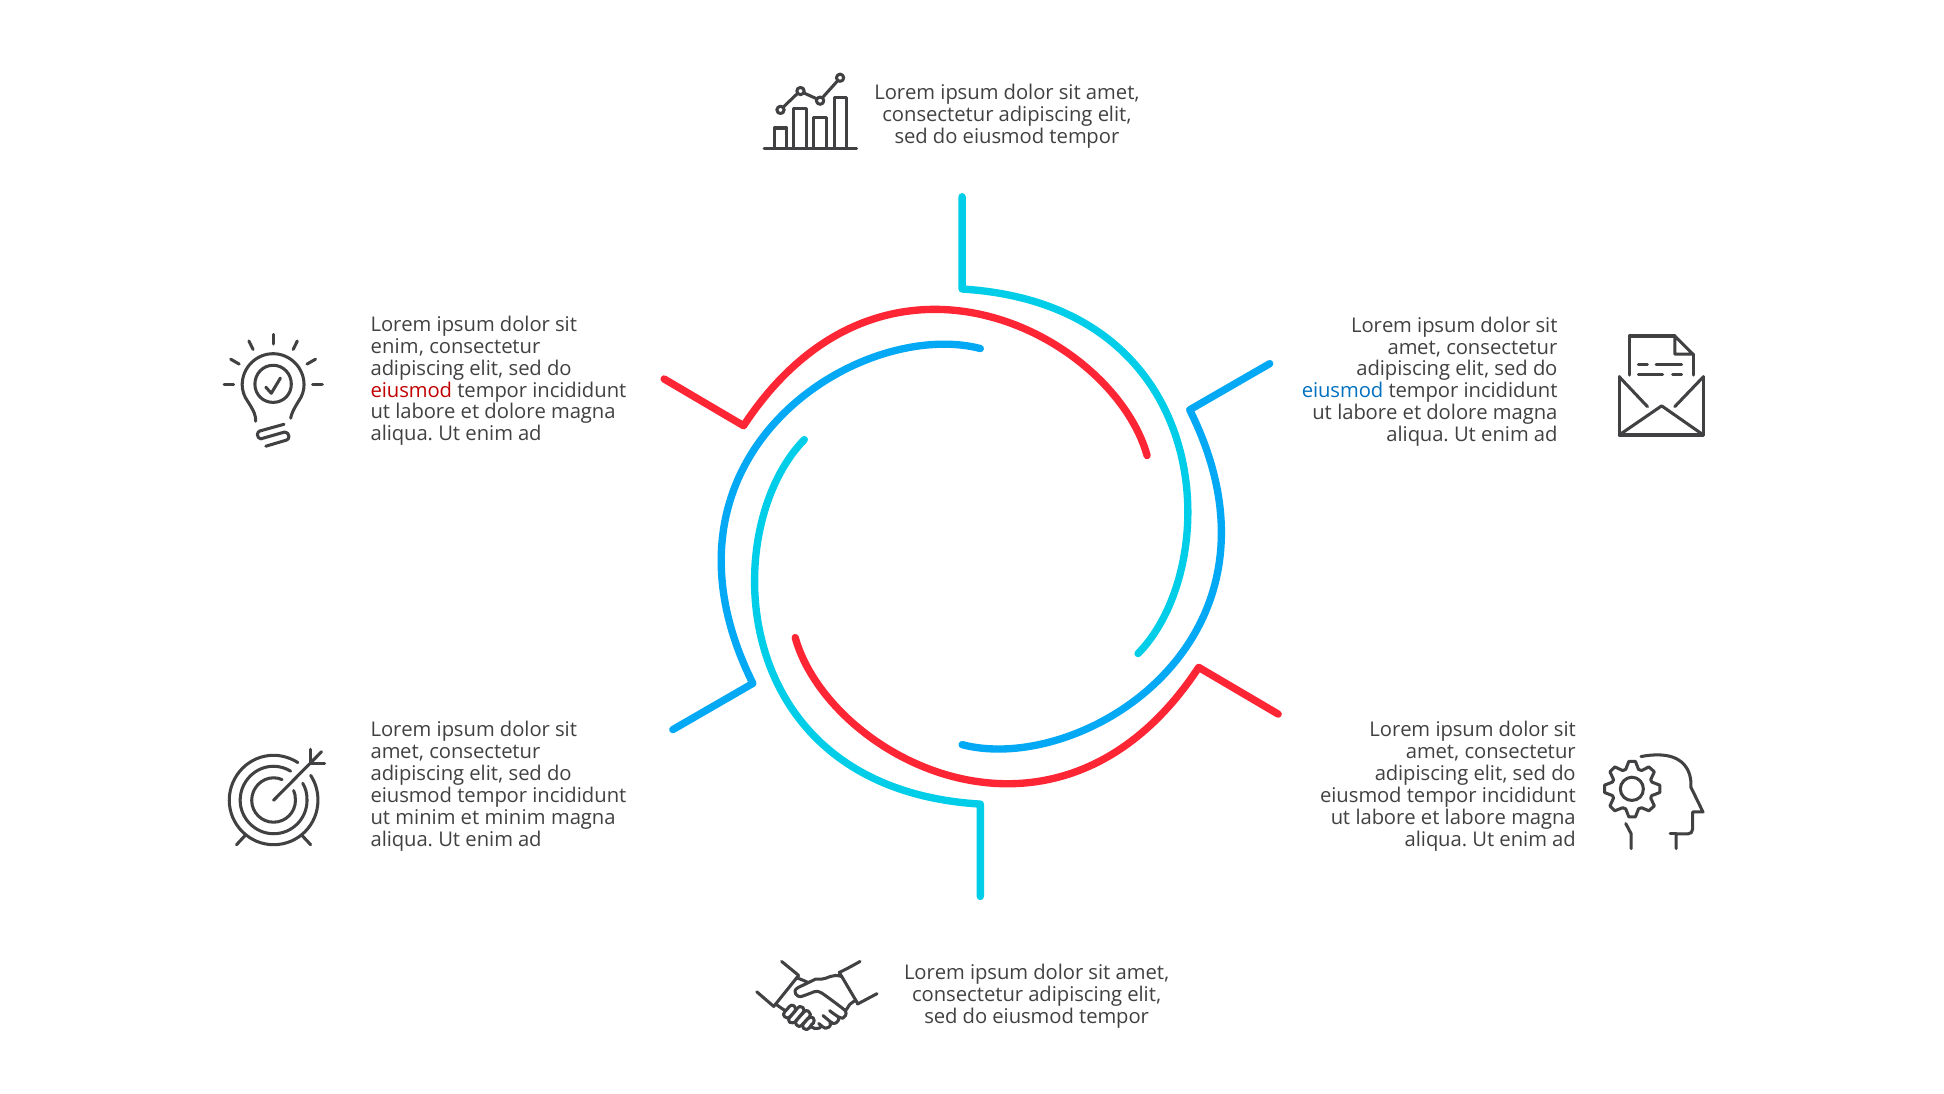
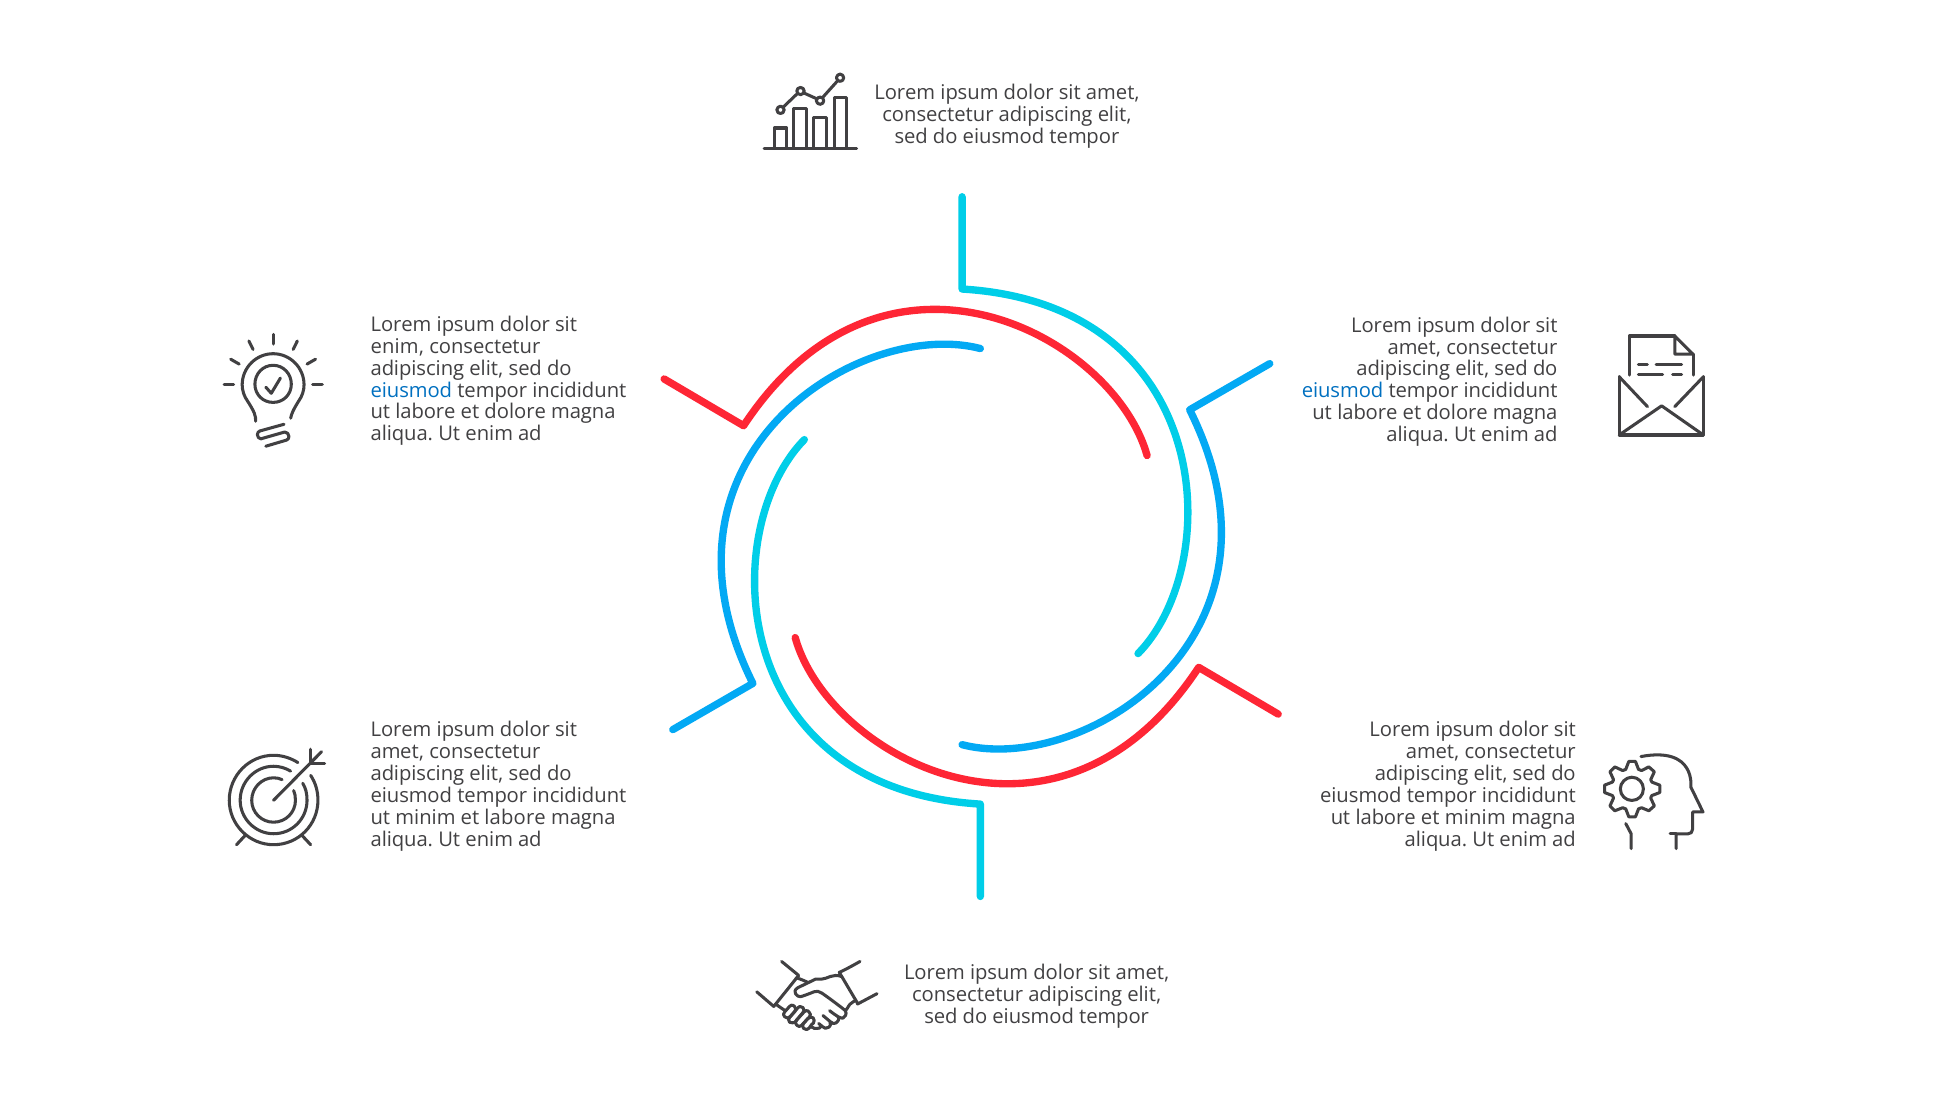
eiusmod at (411, 390) colour: red -> blue
et minim: minim -> labore
et labore: labore -> minim
